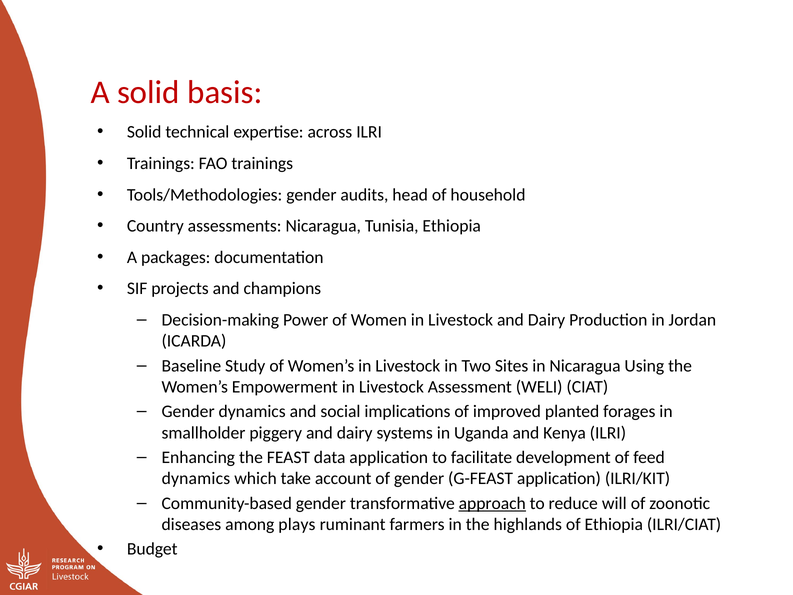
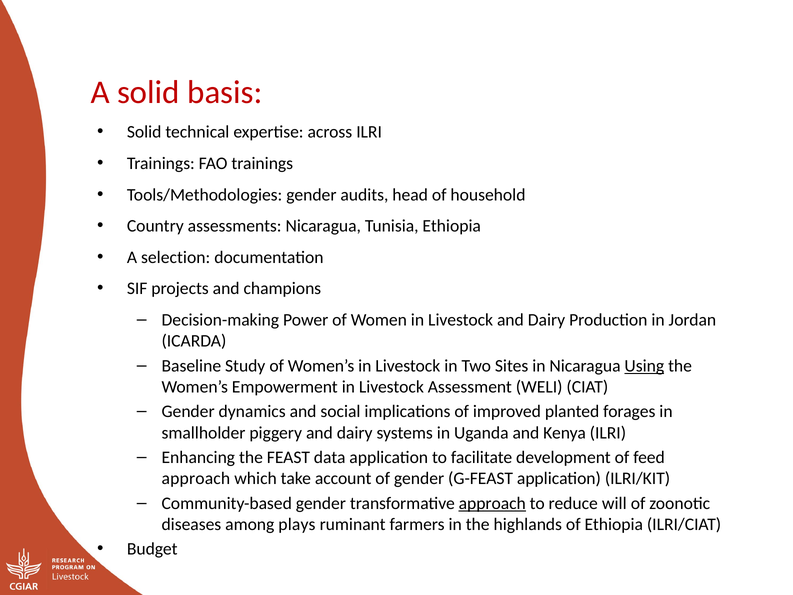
packages: packages -> selection
Using underline: none -> present
dynamics at (196, 478): dynamics -> approach
